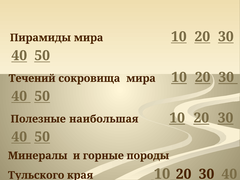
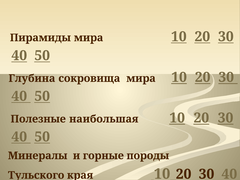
Течений: Течений -> Глубина
